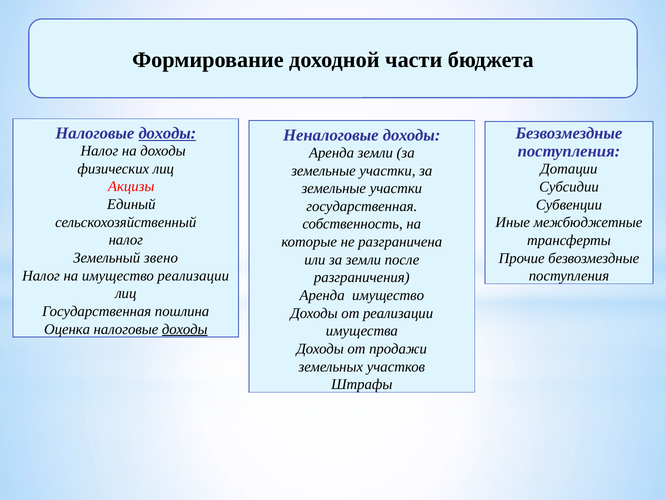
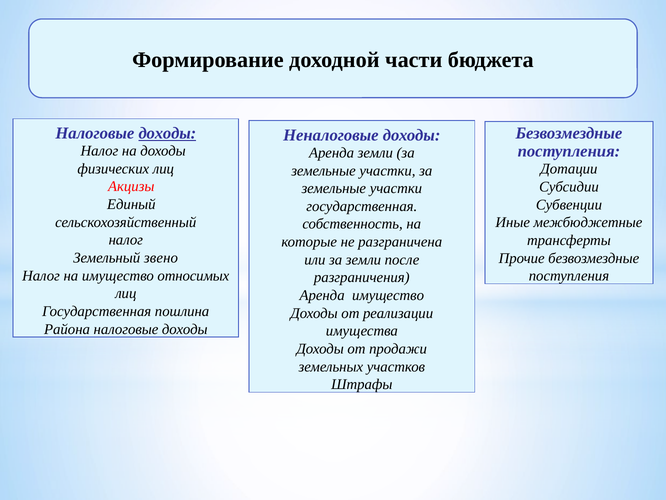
имущество реализации: реализации -> относимых
Оценка: Оценка -> Района
доходы at (185, 329) underline: present -> none
